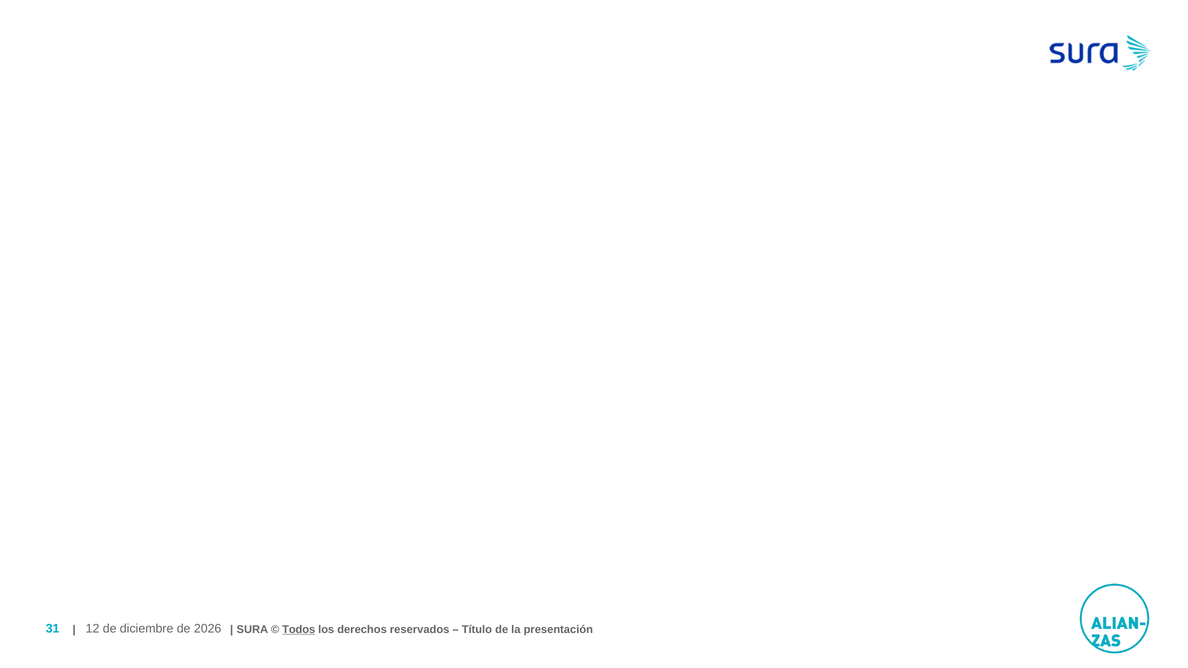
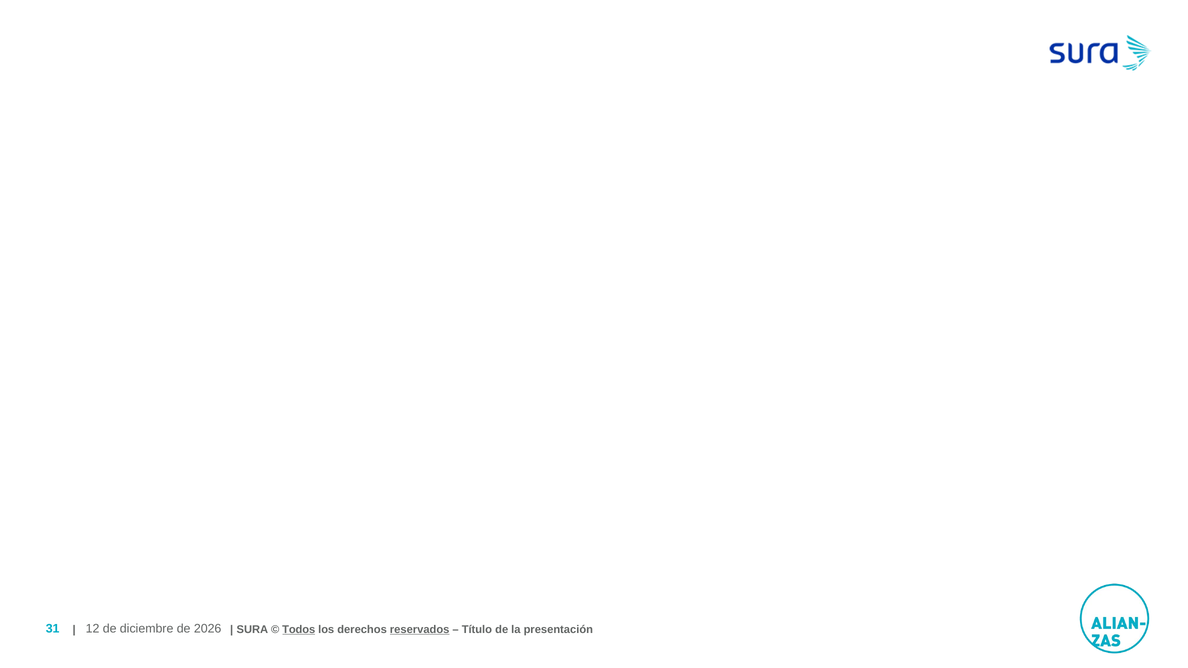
reservados underline: none -> present
